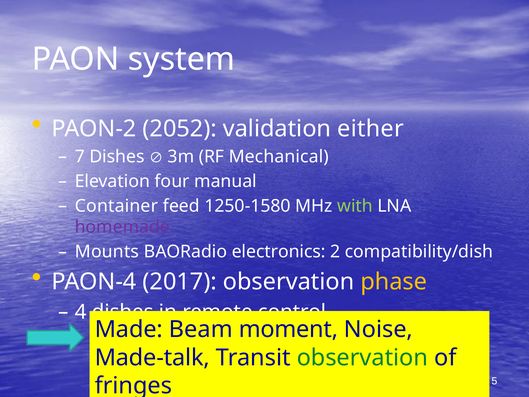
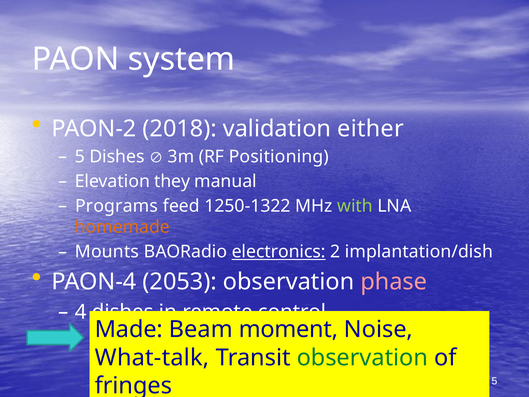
2052: 2052 -> 2018
7 at (80, 156): 7 -> 5
Mechanical: Mechanical -> Positioning
four: four -> they
Container: Container -> Programs
1250-1580: 1250-1580 -> 1250-1322
homemade colour: purple -> orange
electronics underline: none -> present
compatibility/dish: compatibility/dish -> implantation/dish
2017: 2017 -> 2053
phase colour: yellow -> pink
Made-talk: Made-talk -> What-talk
